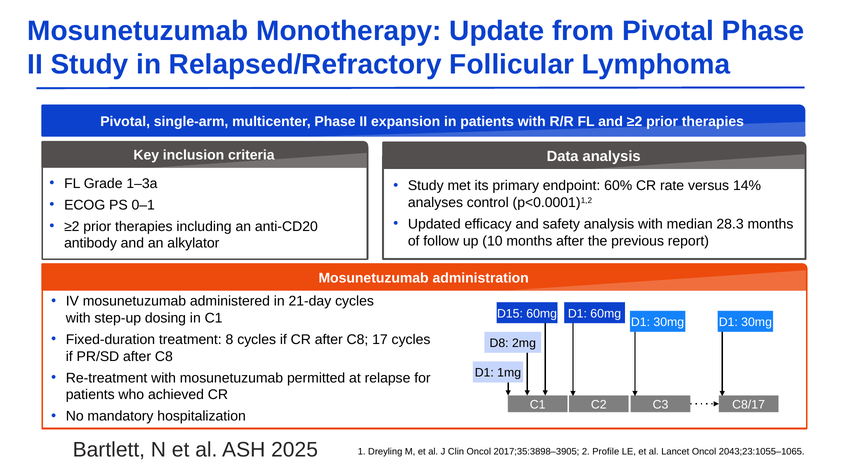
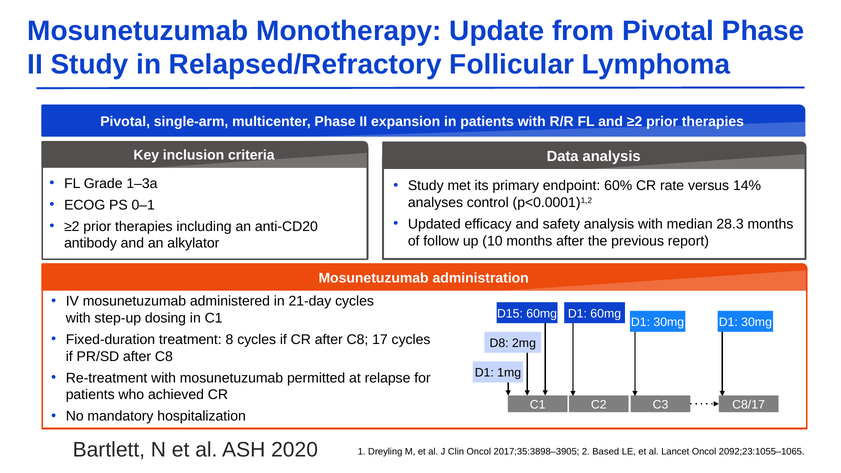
2025: 2025 -> 2020
Profile: Profile -> Based
2043;23:1055–1065: 2043;23:1055–1065 -> 2092;23:1055–1065
